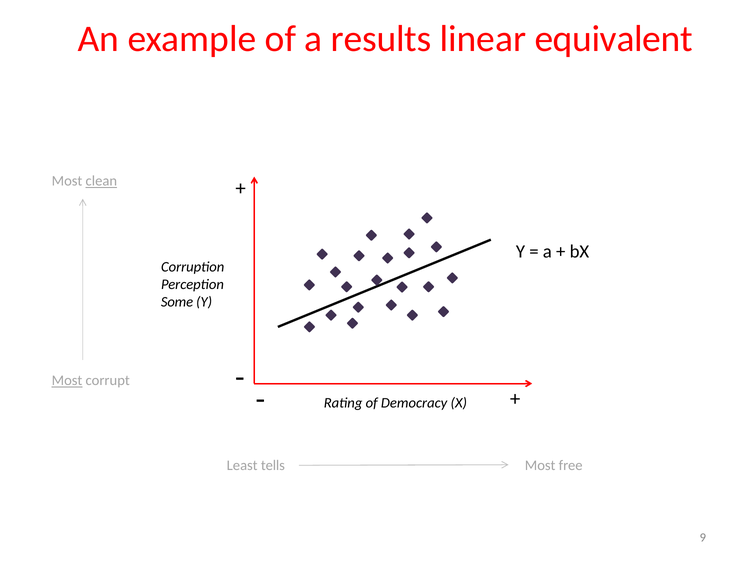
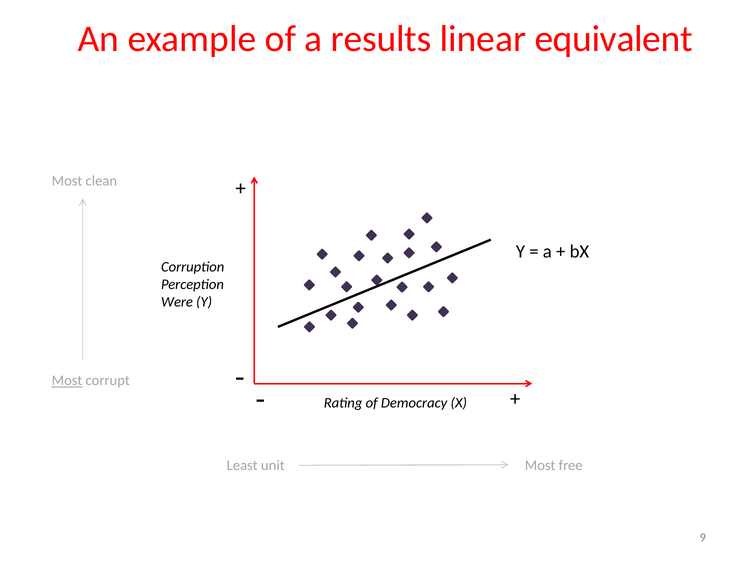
clean underline: present -> none
Some: Some -> Were
tells: tells -> unit
